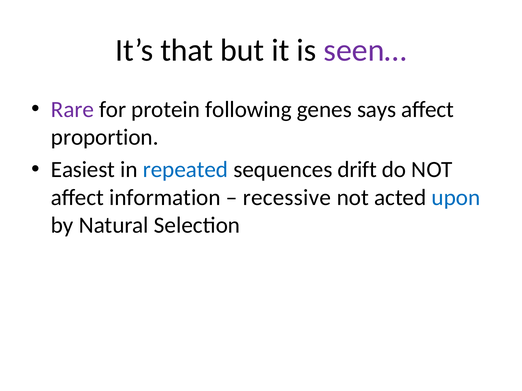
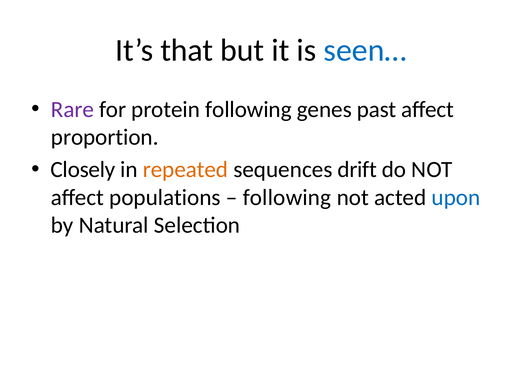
seen… colour: purple -> blue
says: says -> past
Easiest: Easiest -> Closely
repeated colour: blue -> orange
information: information -> populations
recessive at (287, 198): recessive -> following
